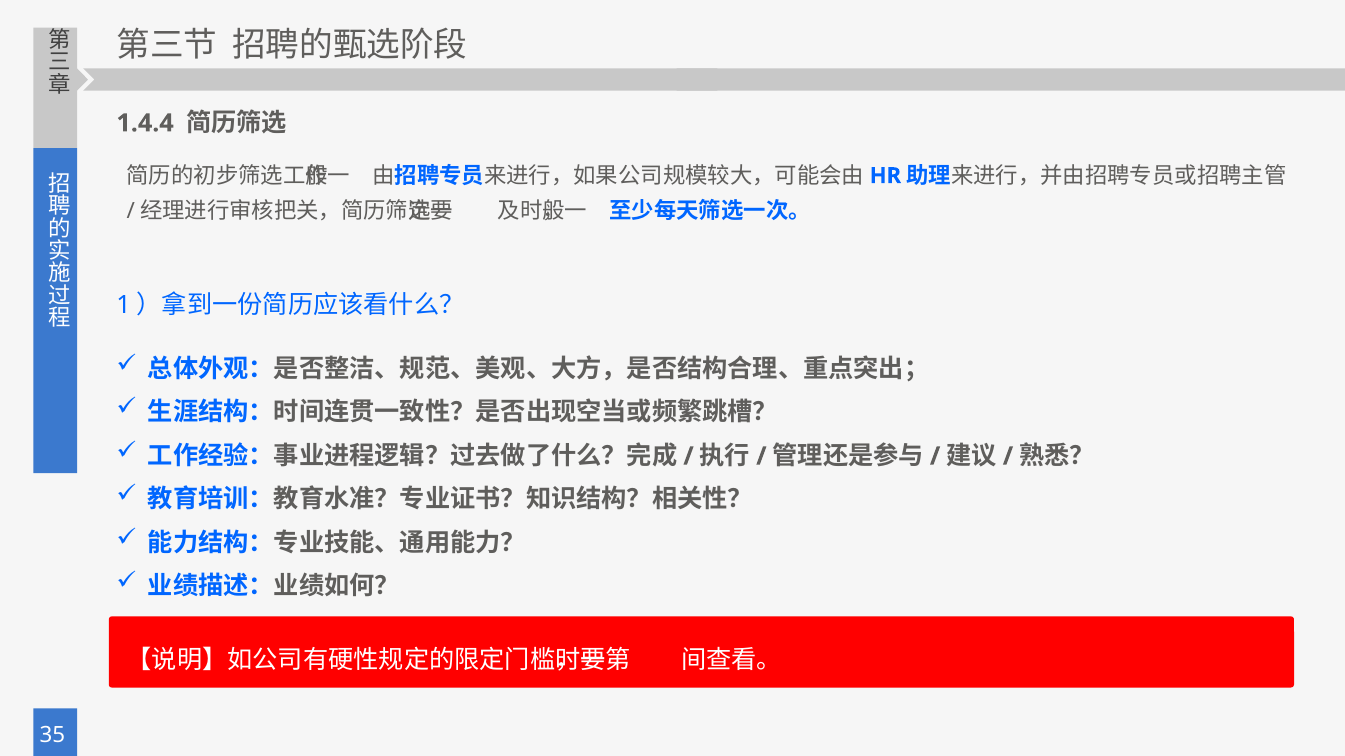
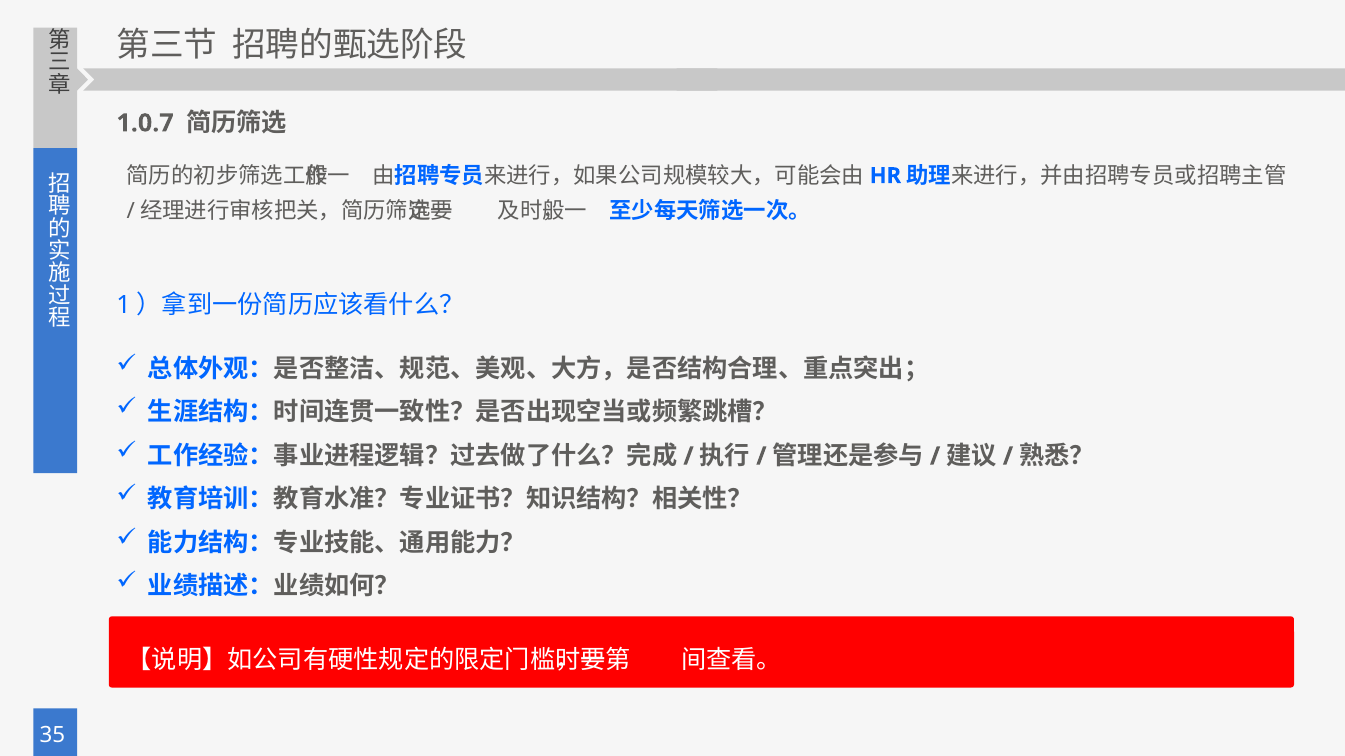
1.4.4: 1.4.4 -> 1.0.7
